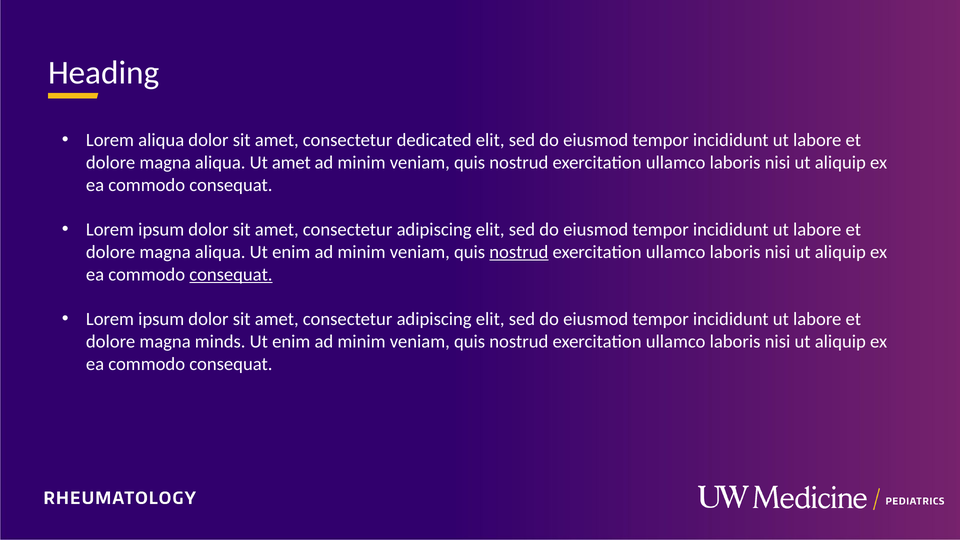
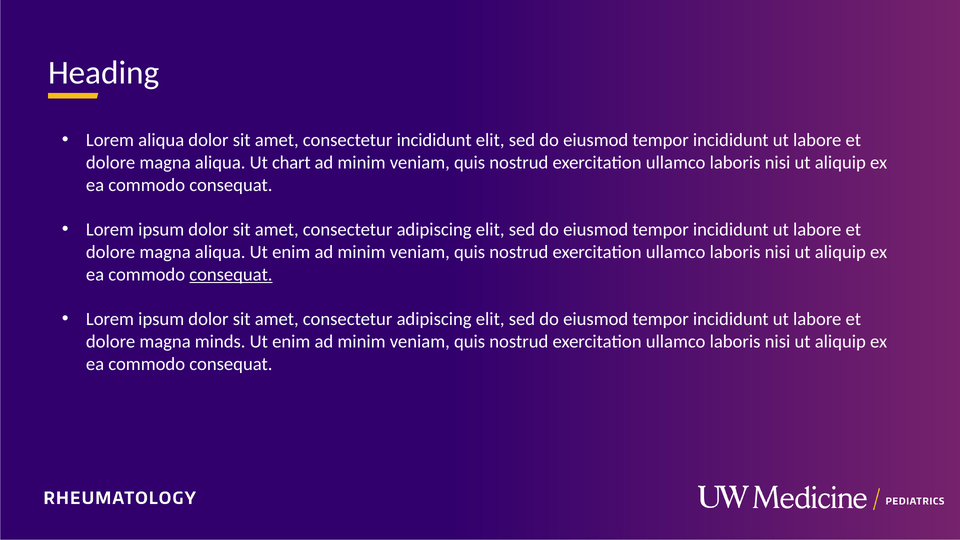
consectetur dedicated: dedicated -> incididunt
Ut amet: amet -> chart
nostrud at (519, 252) underline: present -> none
